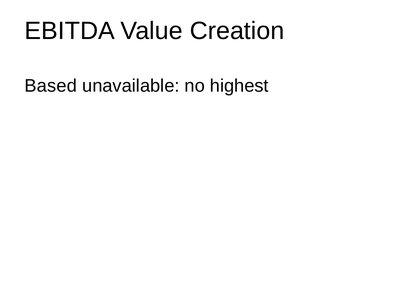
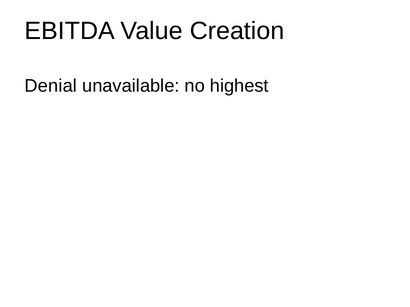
Based: Based -> Denial
